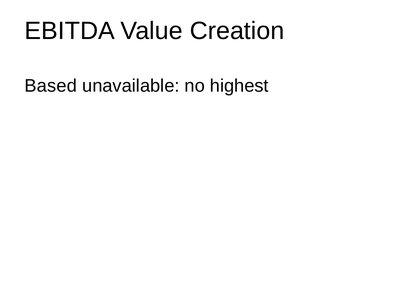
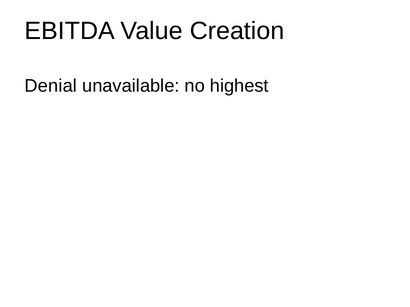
Based: Based -> Denial
